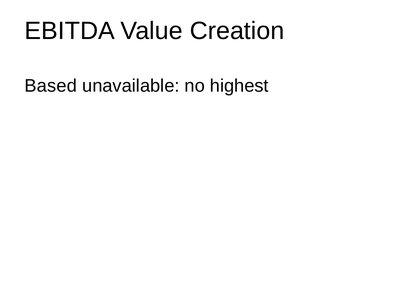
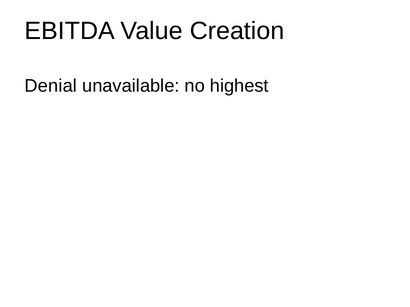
Based: Based -> Denial
